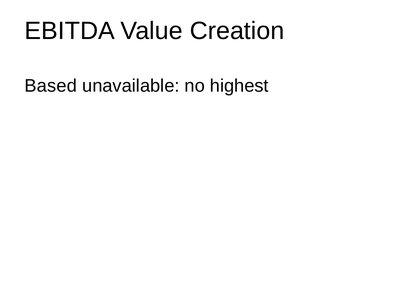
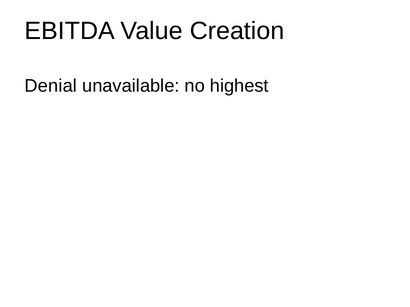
Based: Based -> Denial
